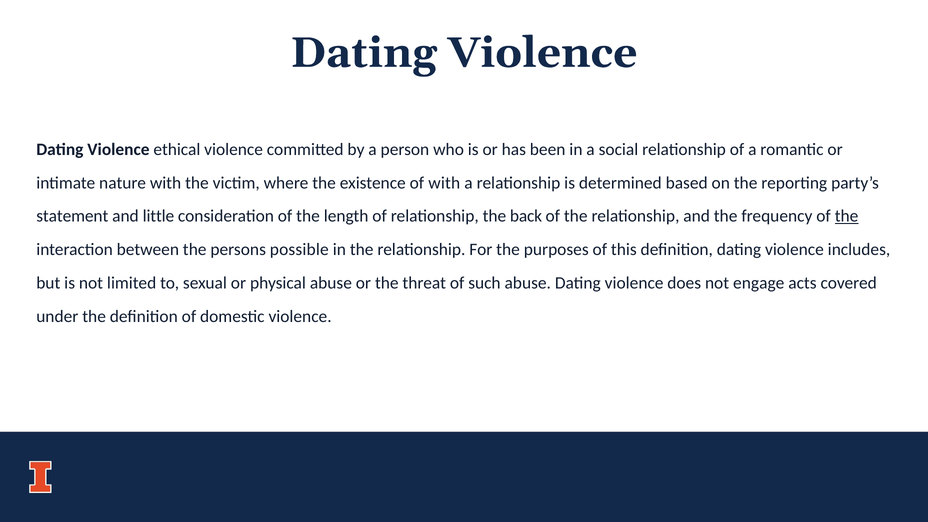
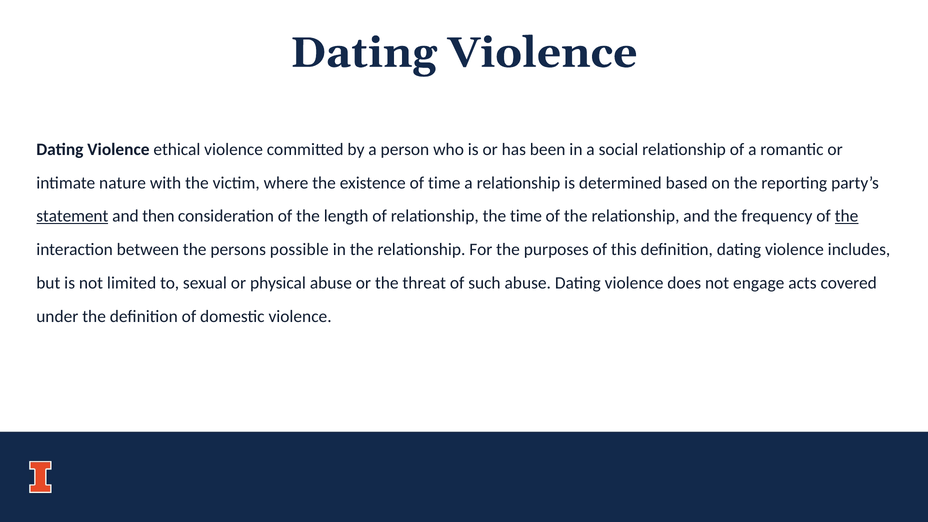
of with: with -> time
statement underline: none -> present
little: little -> then
the back: back -> time
